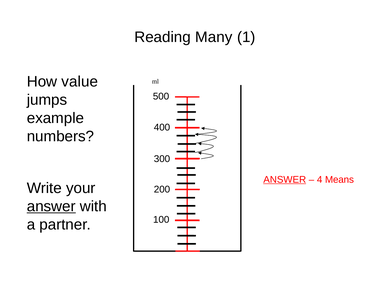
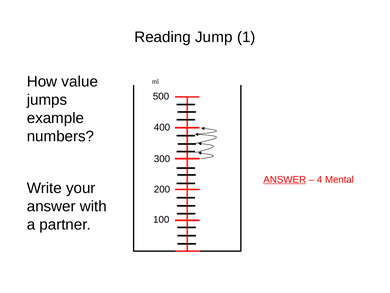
Many: Many -> Jump
Means: Means -> Mental
answer at (51, 206) underline: present -> none
